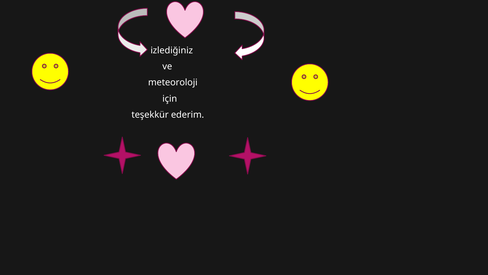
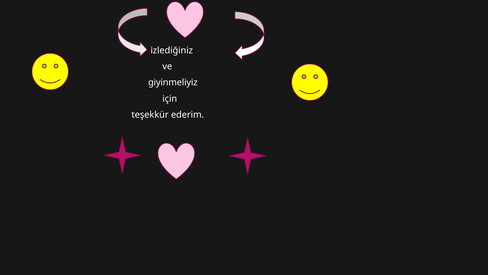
meteoroloji: meteoroloji -> giyinmeliyiz
